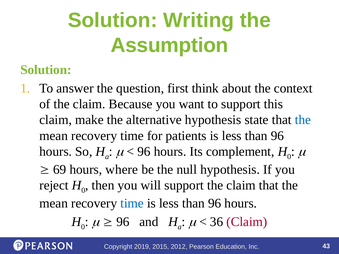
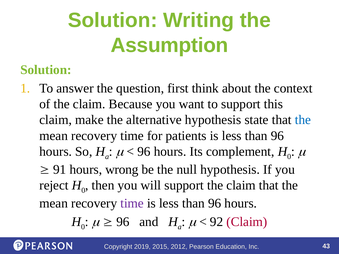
69: 69 -> 91
where: where -> wrong
time at (132, 203) colour: blue -> purple
36: 36 -> 92
